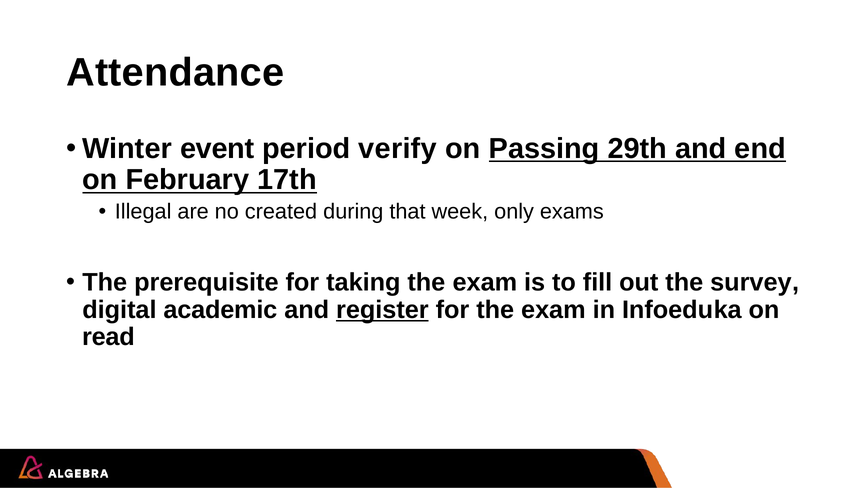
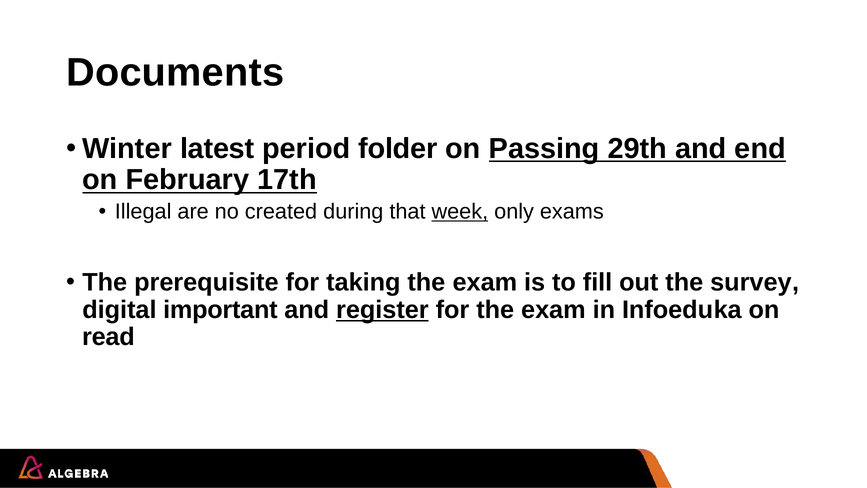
Attendance: Attendance -> Documents
event: event -> latest
verify: verify -> folder
week underline: none -> present
academic: academic -> important
